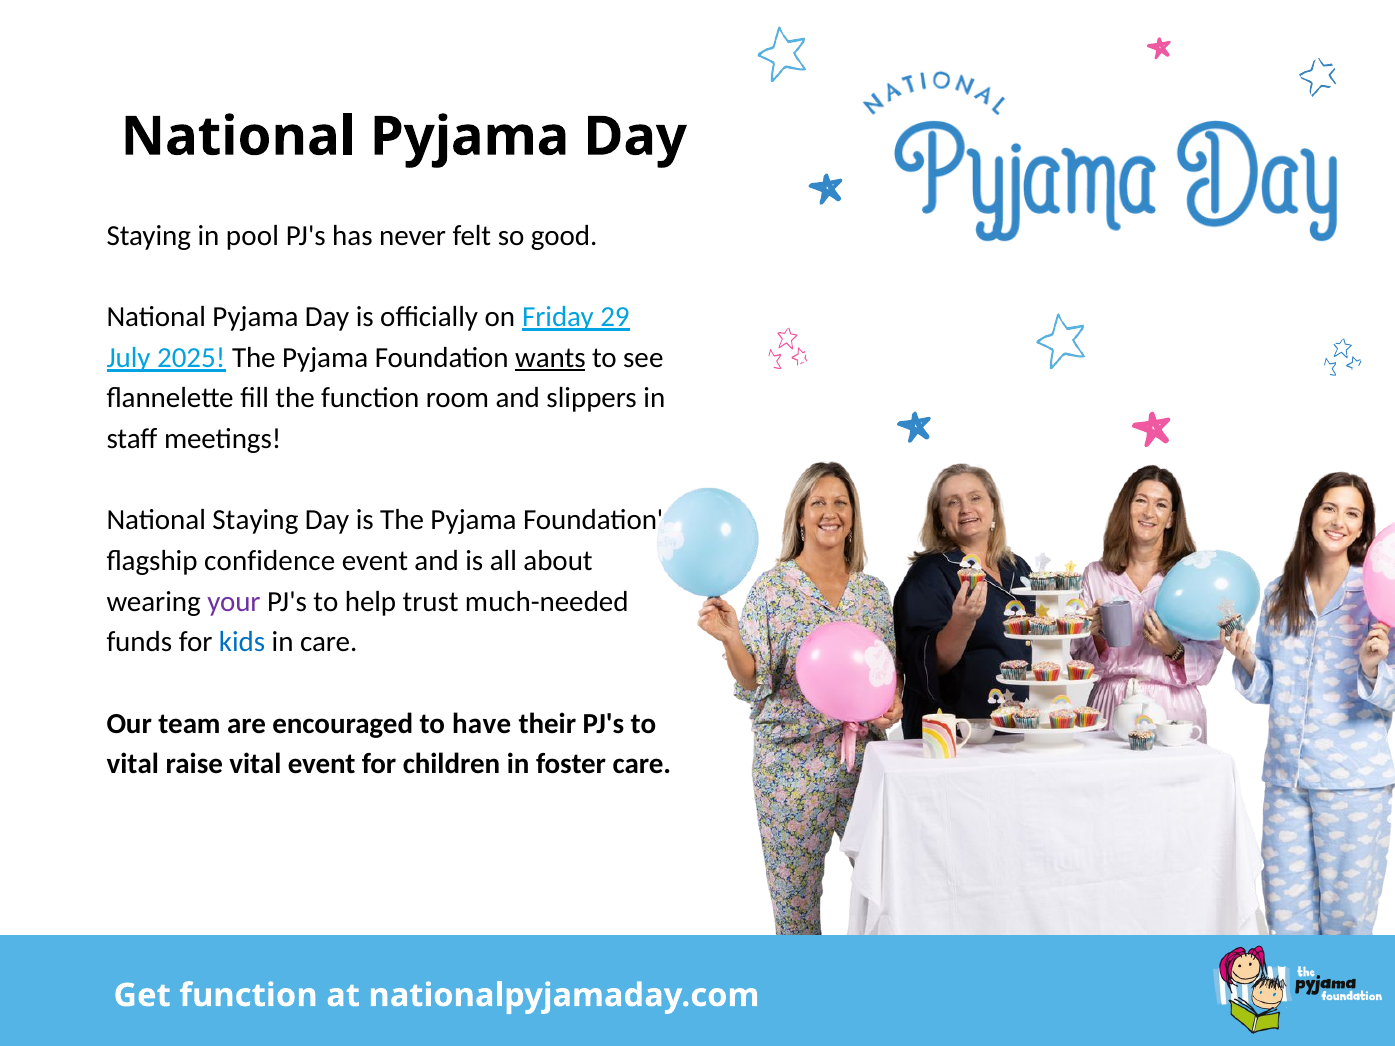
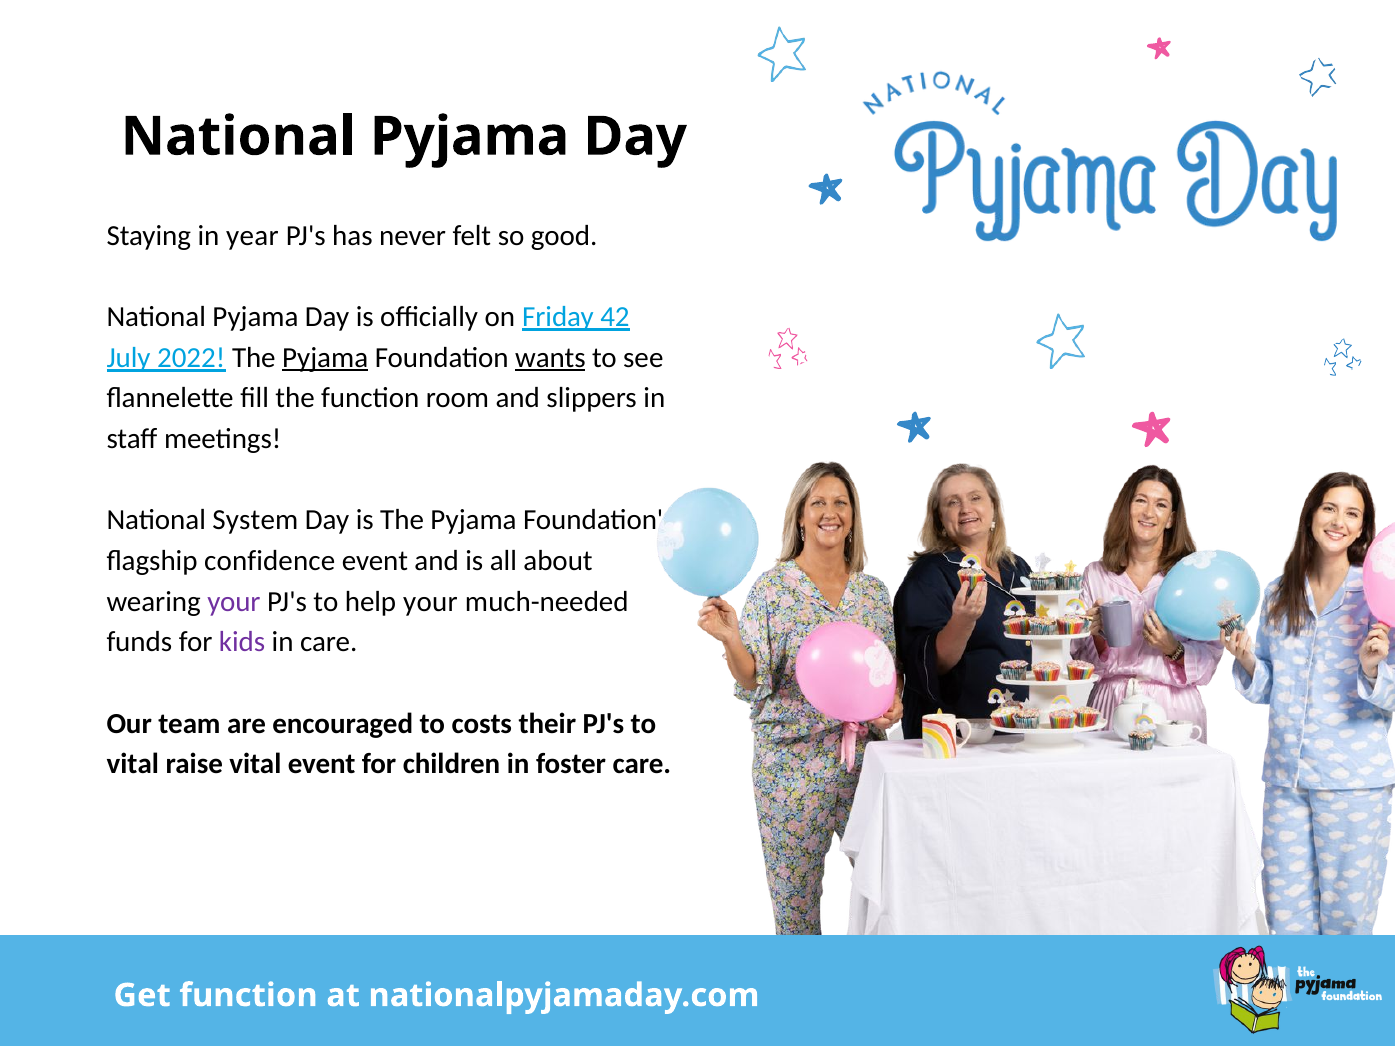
pool: pool -> year
29: 29 -> 42
2025: 2025 -> 2022
Pyjama at (325, 358) underline: none -> present
National Staying: Staying -> System
help trust: trust -> your
kids colour: blue -> purple
have: have -> costs
